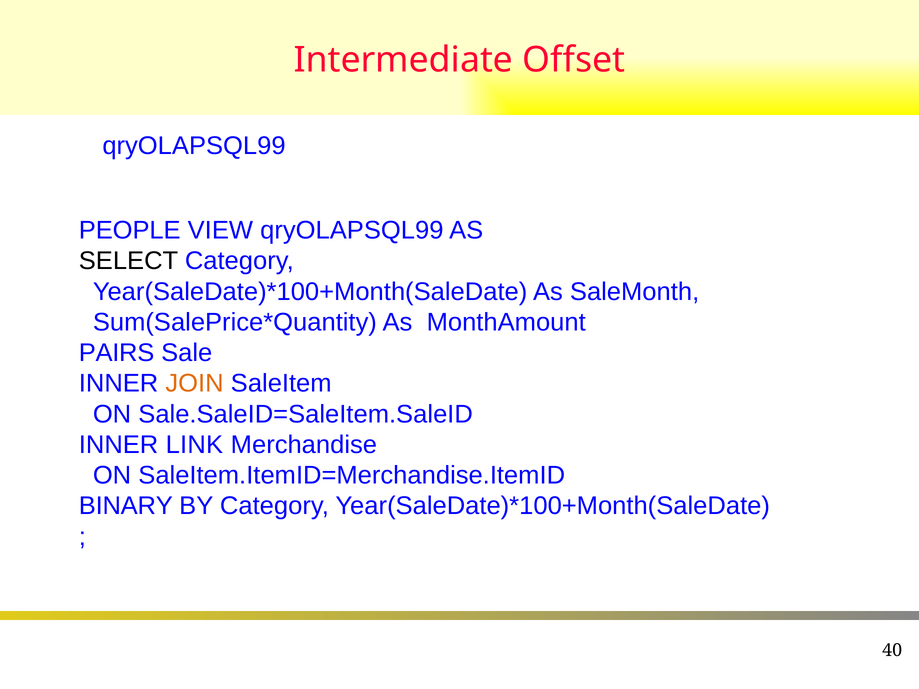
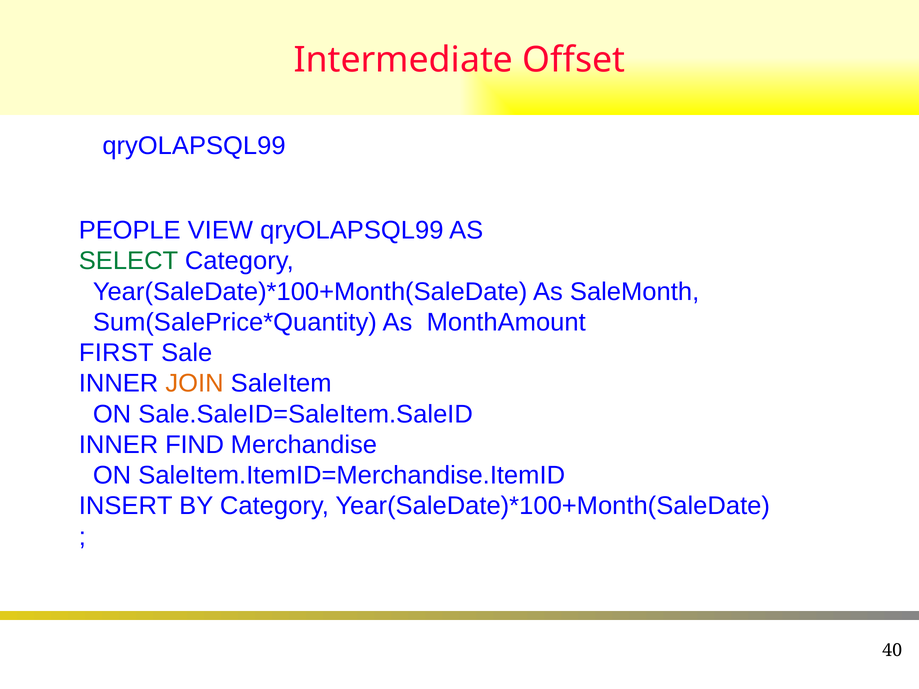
SELECT colour: black -> green
PAIRS: PAIRS -> FIRST
LINK: LINK -> FIND
BINARY: BINARY -> INSERT
